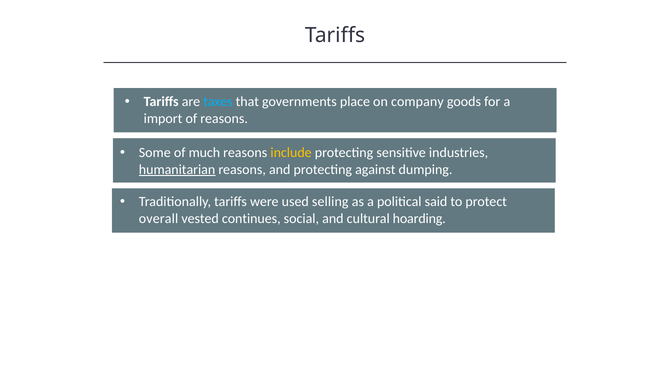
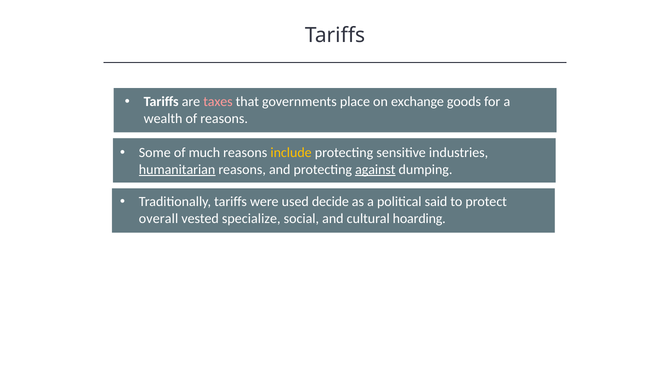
taxes colour: light blue -> pink
company: company -> exchange
import: import -> wealth
against underline: none -> present
selling: selling -> decide
continues: continues -> specialize
